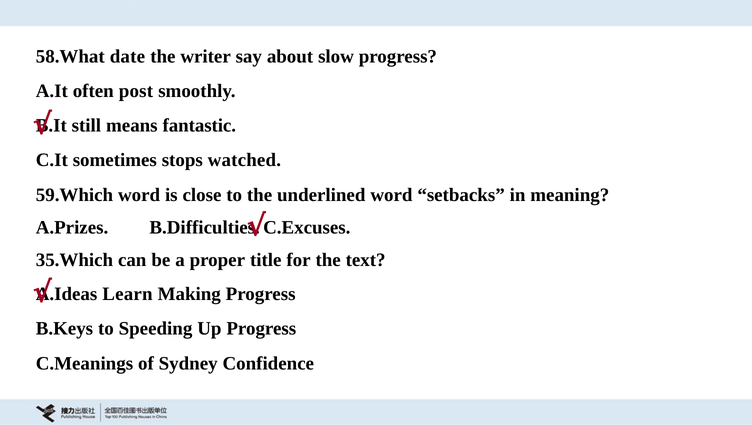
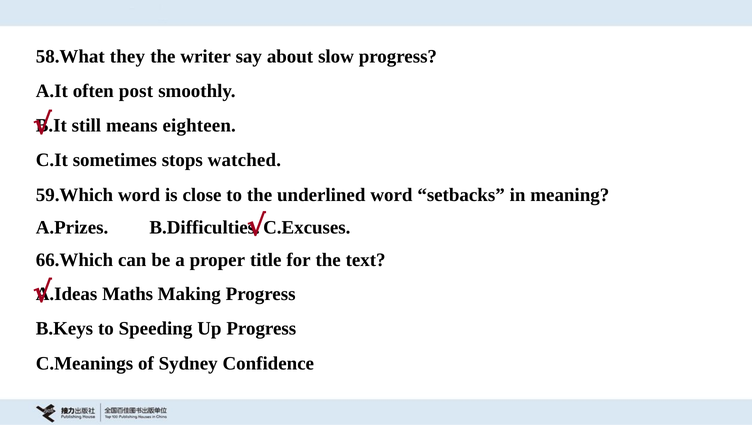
date: date -> they
fantastic: fantastic -> eighteen
35.Which: 35.Which -> 66.Which
Learn: Learn -> Maths
